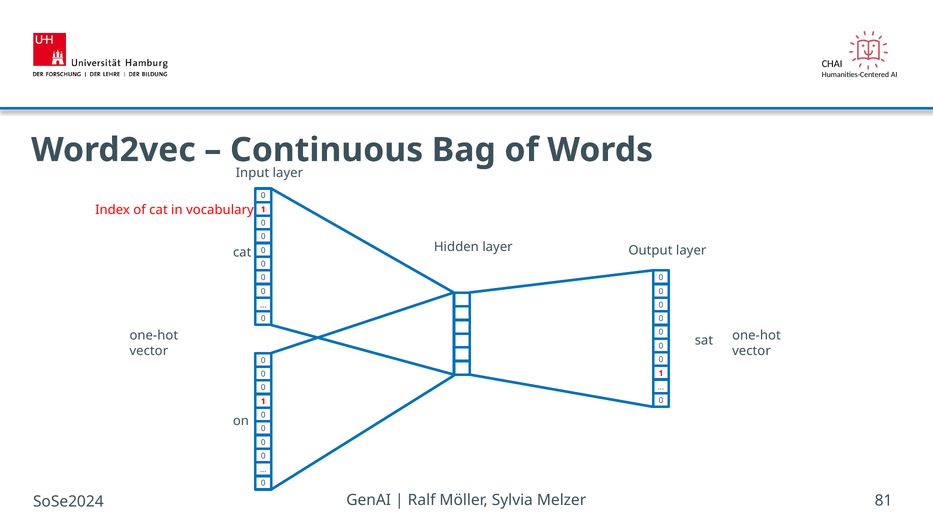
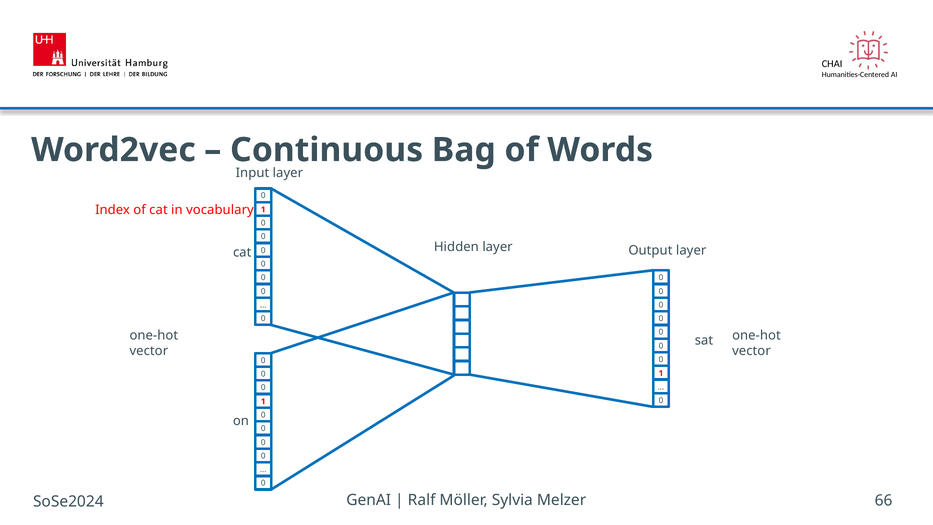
81: 81 -> 66
